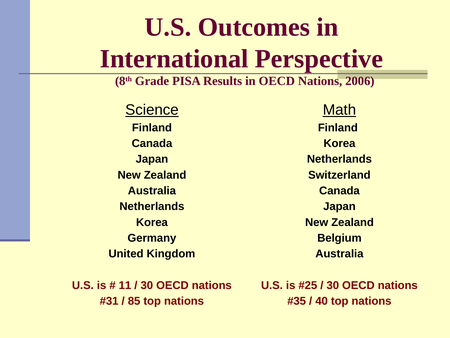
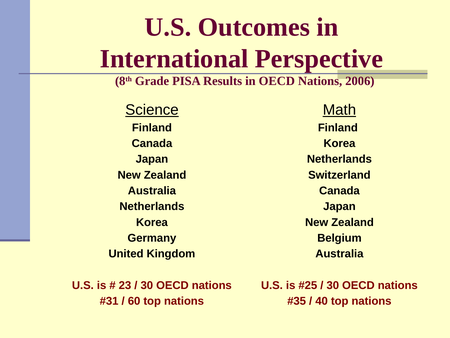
11: 11 -> 23
85: 85 -> 60
